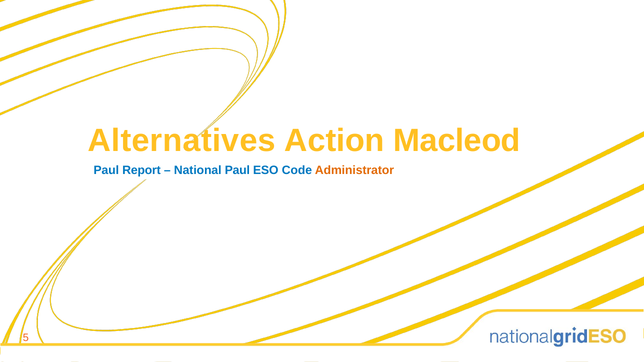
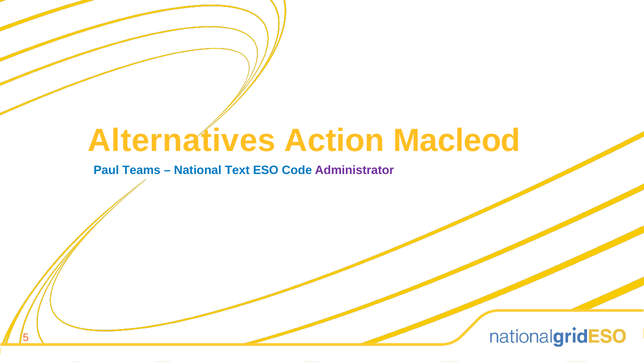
Report: Report -> Teams
National Paul: Paul -> Text
Administrator colour: orange -> purple
